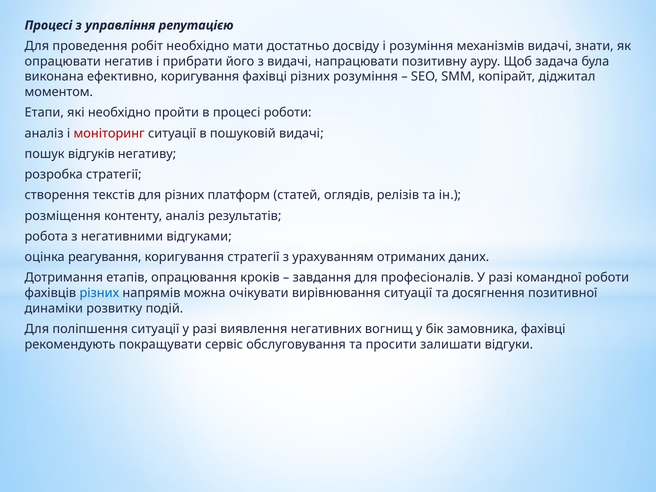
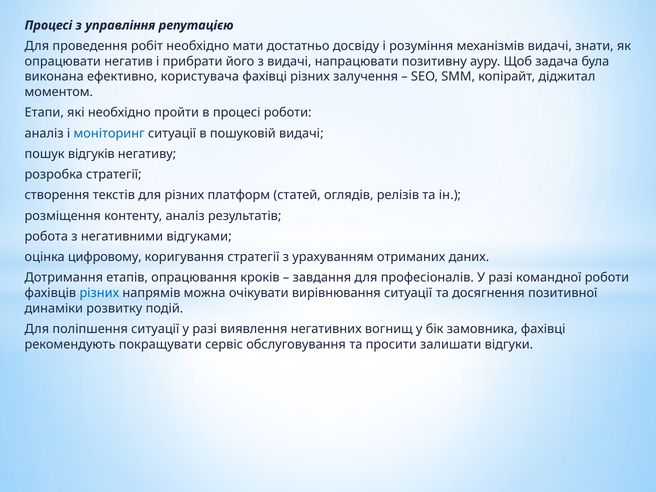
ефективно коригування: коригування -> користувача
різних розуміння: розуміння -> залучення
моніторинг colour: red -> blue
реагування: реагування -> цифровому
